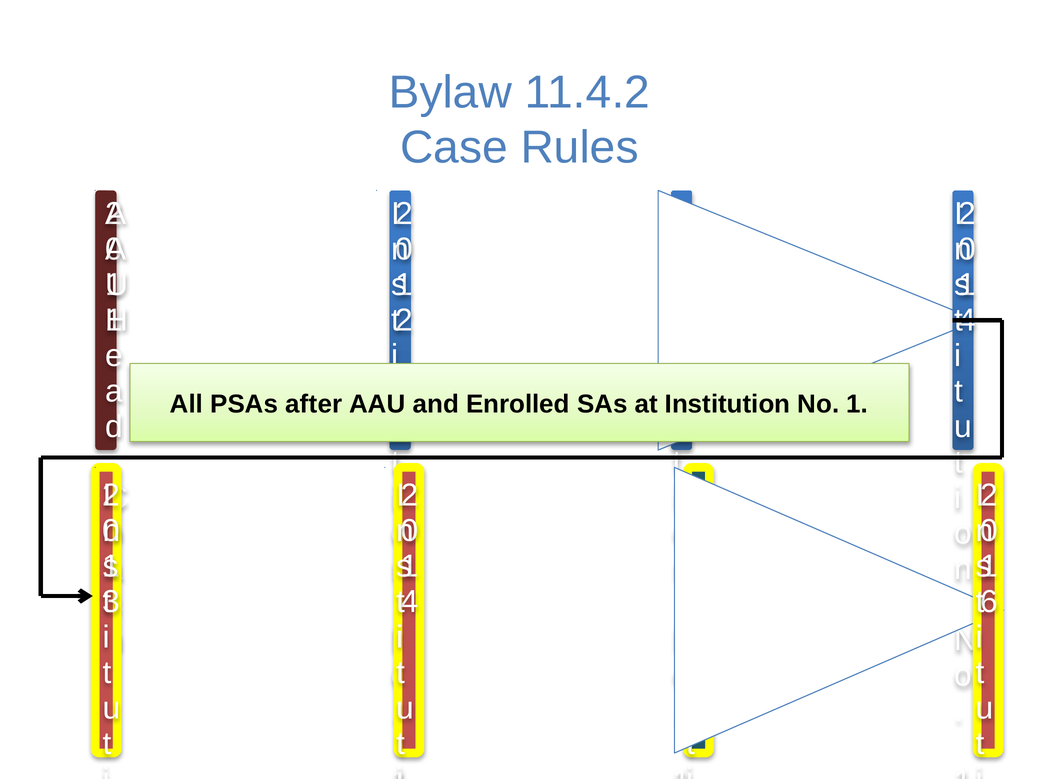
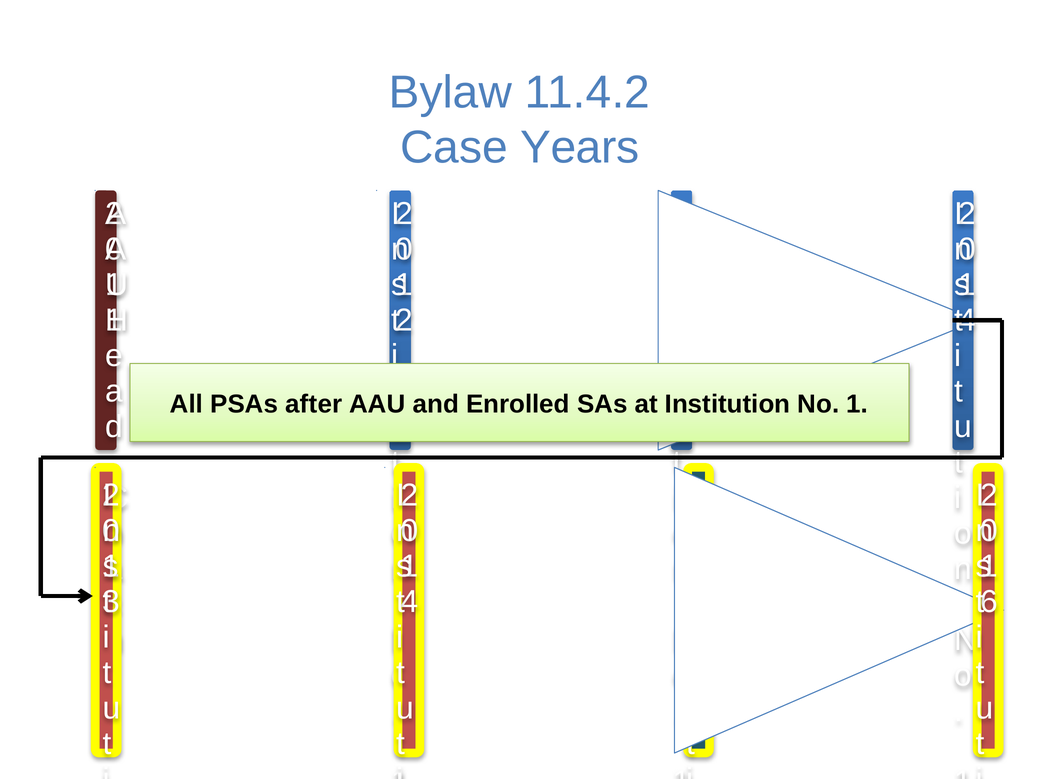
Rules: Rules -> Years
